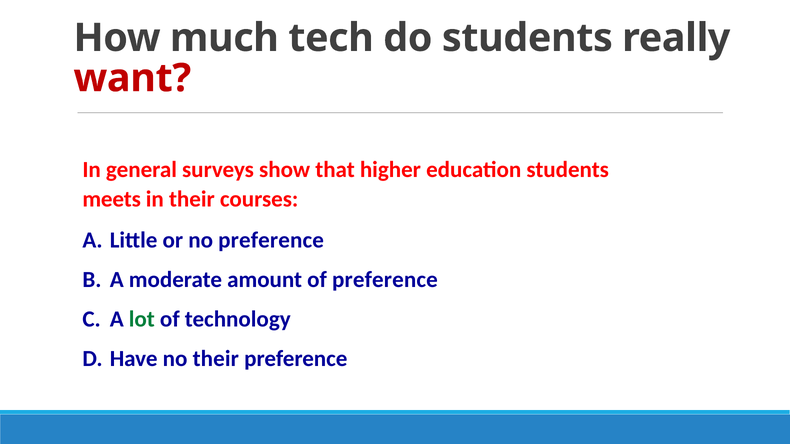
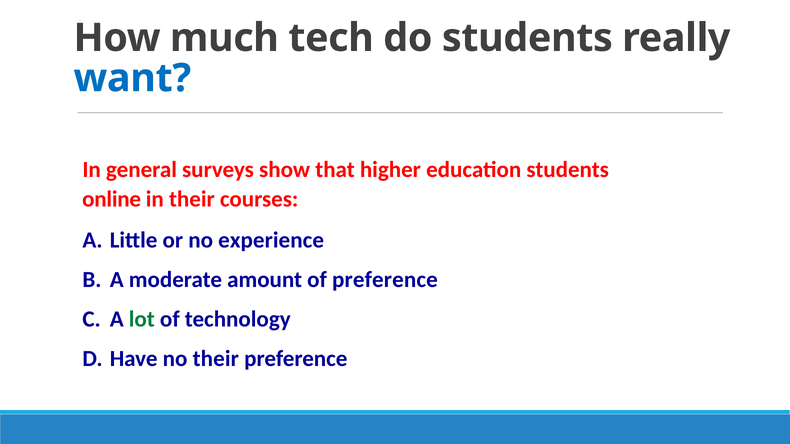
want colour: red -> blue
meets: meets -> online
no preference: preference -> experience
